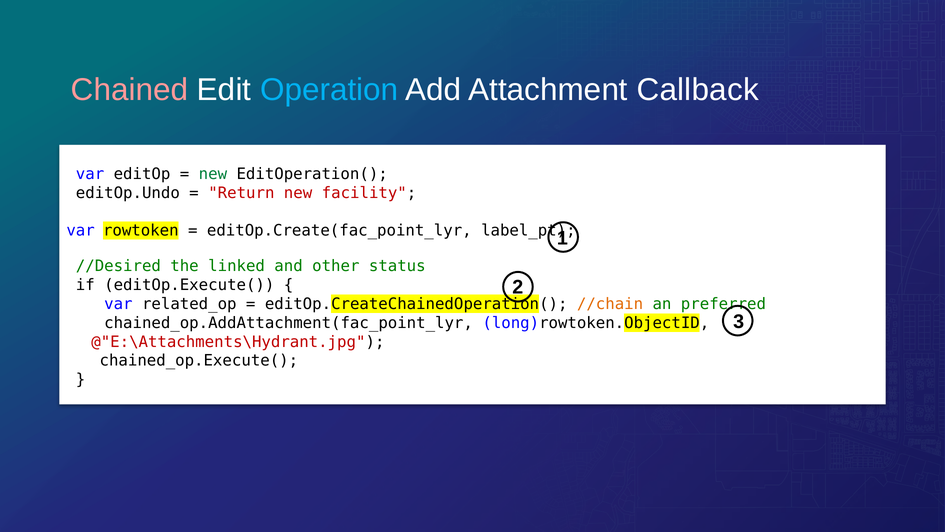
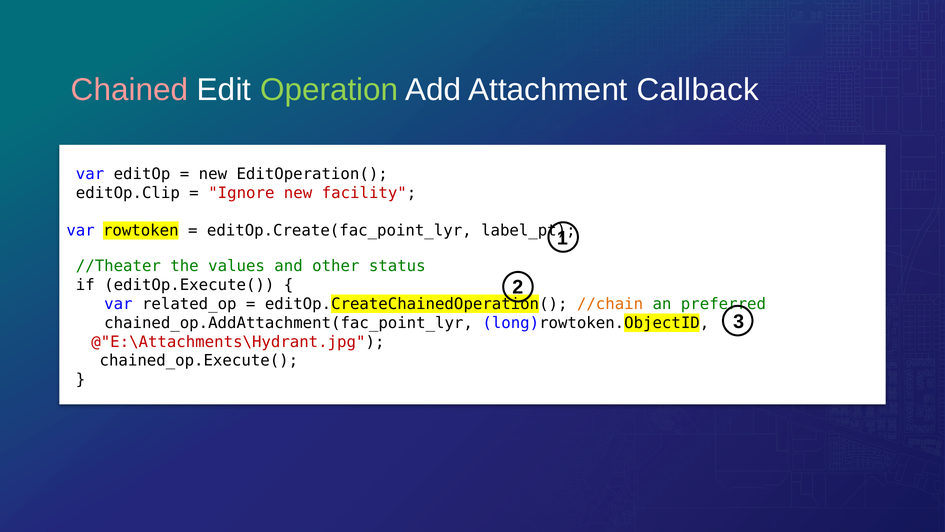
Operation colour: light blue -> light green
new at (213, 174) colour: green -> black
editOp.Undo: editOp.Undo -> editOp.Clip
Return: Return -> Ignore
//Desired: //Desired -> //Theater
linked: linked -> values
